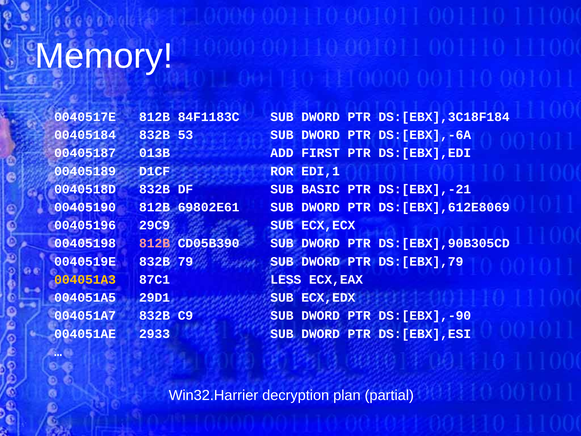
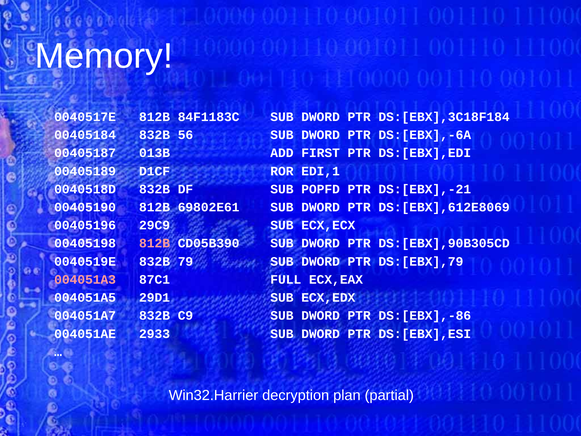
53: 53 -> 56
BASIC: BASIC -> POPFD
004051A3 colour: yellow -> pink
LESS: LESS -> FULL
DS:[EBX],-90: DS:[EBX],-90 -> DS:[EBX],-86
